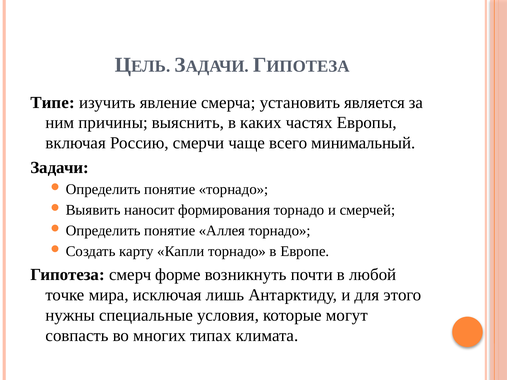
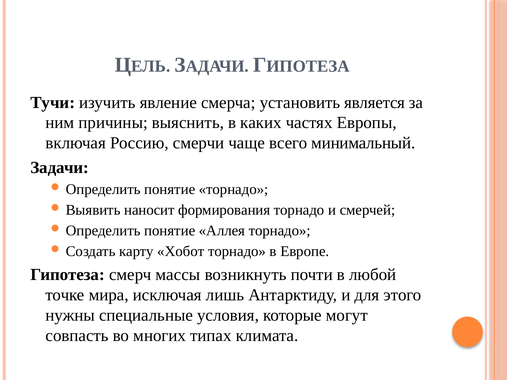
Типе: Типе -> Тучи
Капли: Капли -> Хобот
форме: форме -> массы
